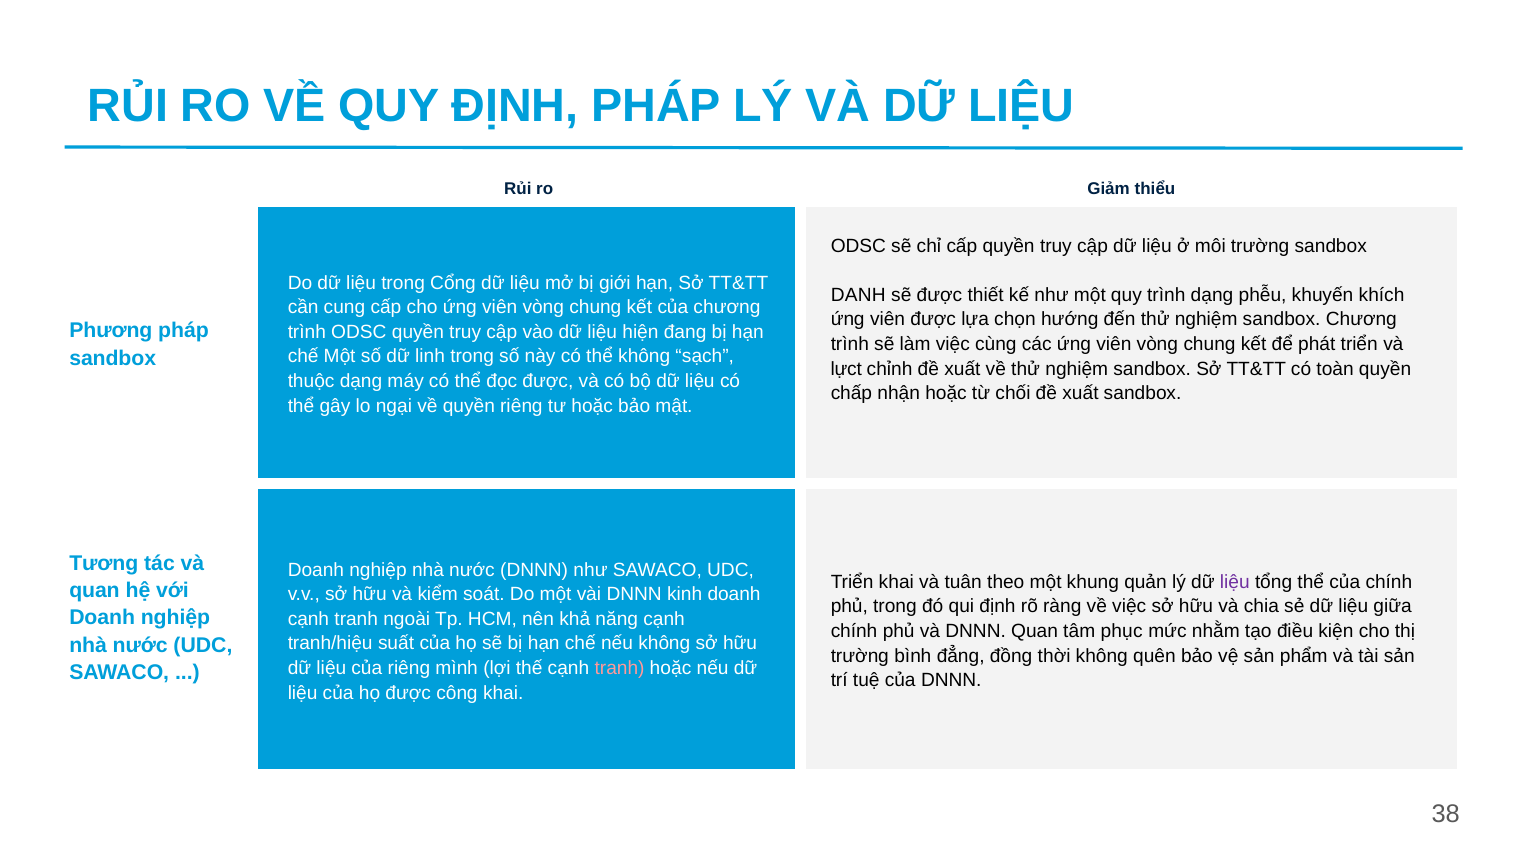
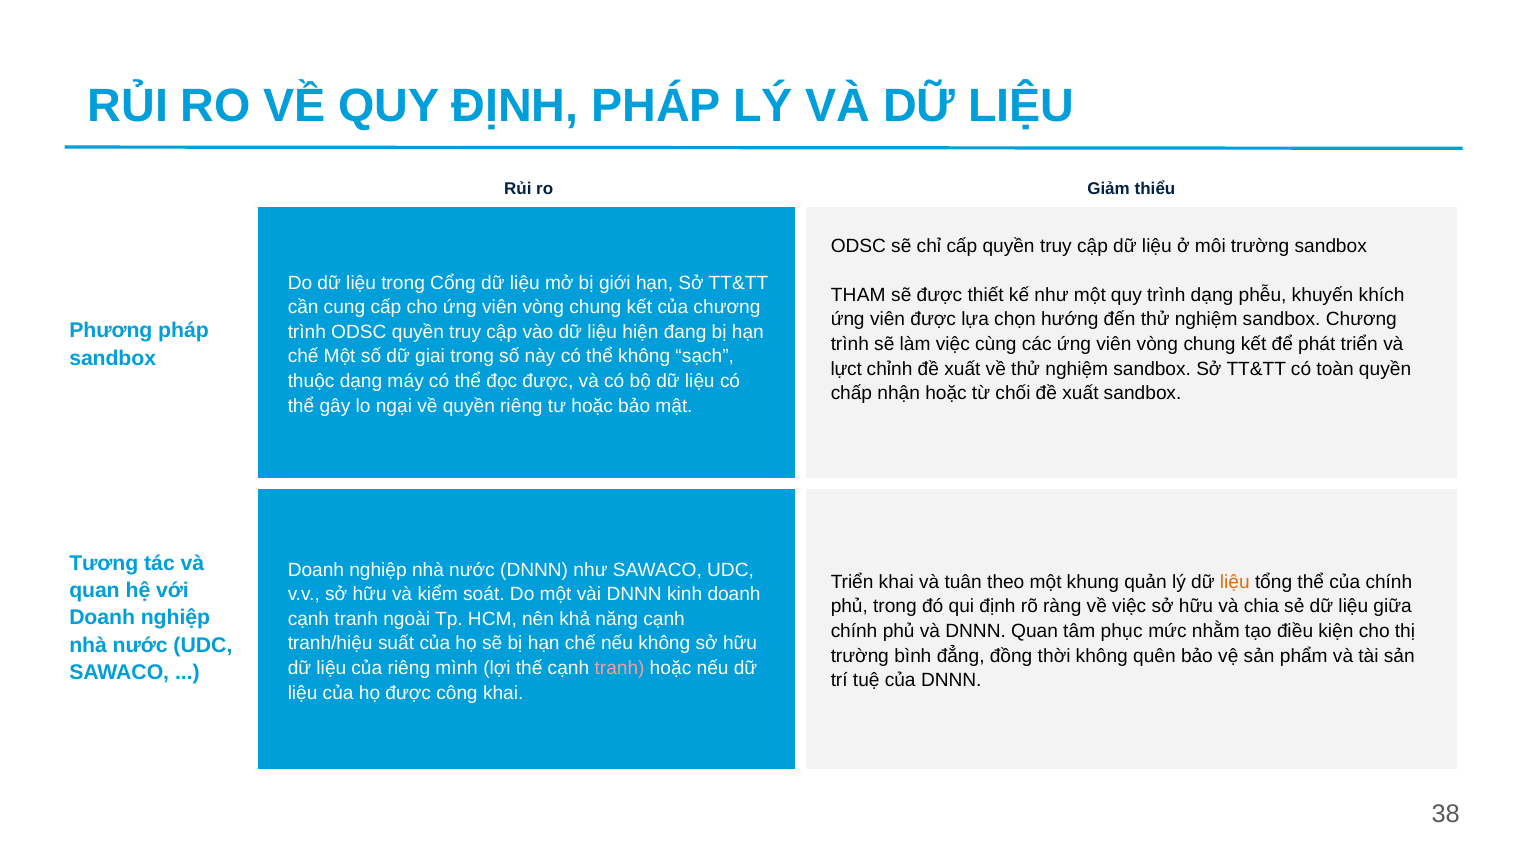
DANH: DANH -> THAM
linh: linh -> giai
liệu at (1235, 582) colour: purple -> orange
